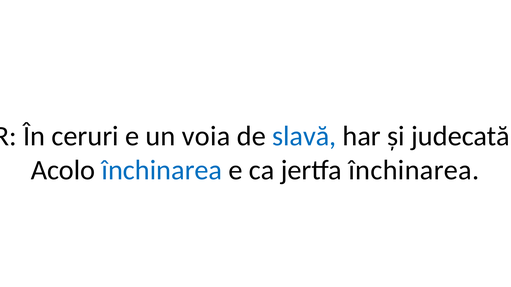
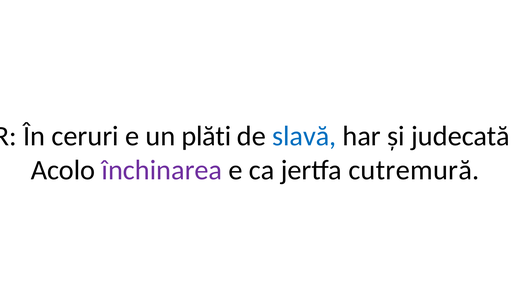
voia: voia -> plăti
închinarea at (162, 170) colour: blue -> purple
jertfa închinarea: închinarea -> cutremură
